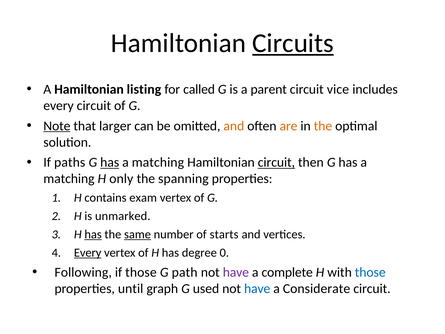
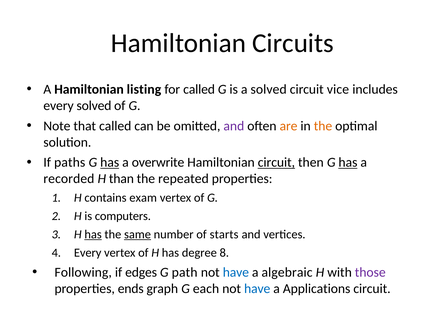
Circuits underline: present -> none
a parent: parent -> solved
every circuit: circuit -> solved
Note underline: present -> none
that larger: larger -> called
and at (234, 126) colour: orange -> purple
matching at (158, 162): matching -> overwrite
has at (348, 162) underline: none -> present
matching at (69, 179): matching -> recorded
only: only -> than
spanning: spanning -> repeated
unmarked: unmarked -> computers
Every at (88, 253) underline: present -> none
0: 0 -> 8
if those: those -> edges
have at (236, 272) colour: purple -> blue
complete: complete -> algebraic
those at (370, 272) colour: blue -> purple
until: until -> ends
used: used -> each
Considerate: Considerate -> Applications
